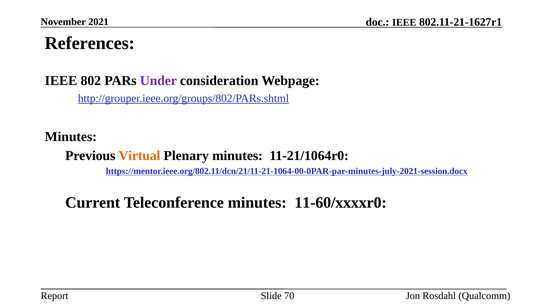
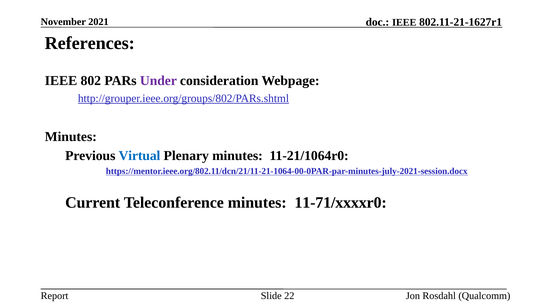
Virtual colour: orange -> blue
11-60/xxxxr0: 11-60/xxxxr0 -> 11-71/xxxxr0
70: 70 -> 22
